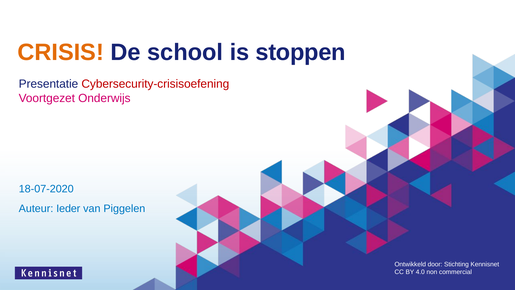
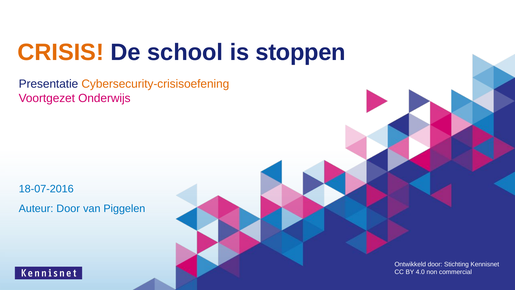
Cybersecurity-crisisoefening colour: red -> orange
18-07-2020: 18-07-2020 -> 18-07-2016
Auteur Ieder: Ieder -> Door
